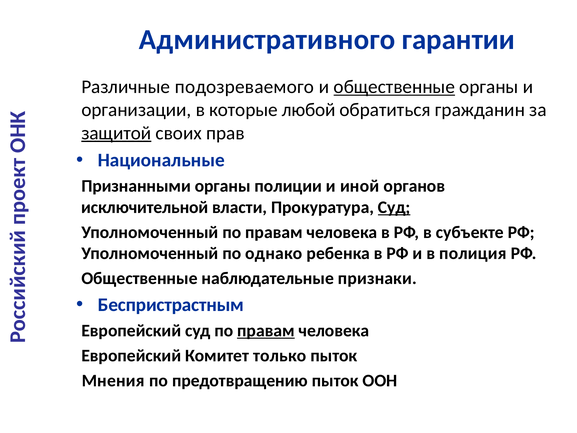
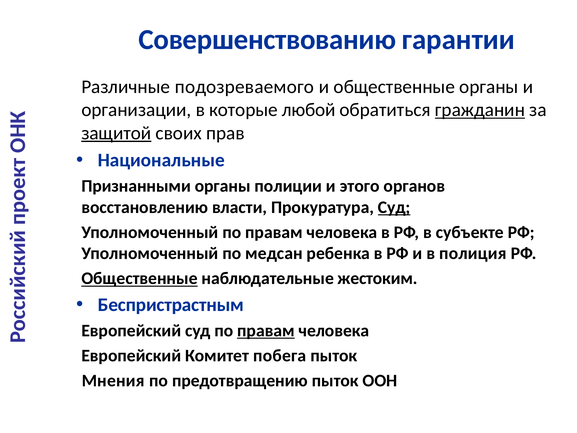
Административного: Административного -> Совершенствованию
общественные at (394, 87) underline: present -> none
гражданин underline: none -> present
иной: иной -> этого
исключительной: исключительной -> восстановлению
однако: однако -> медсан
Общественные at (139, 278) underline: none -> present
признаки: признаки -> жестоким
только: только -> побега
